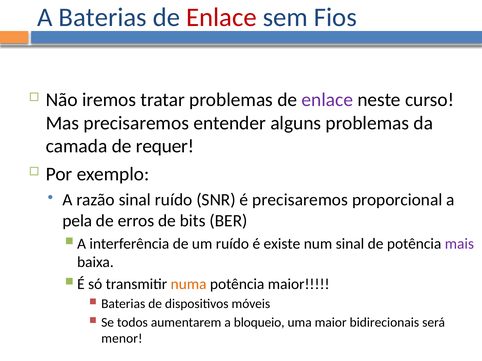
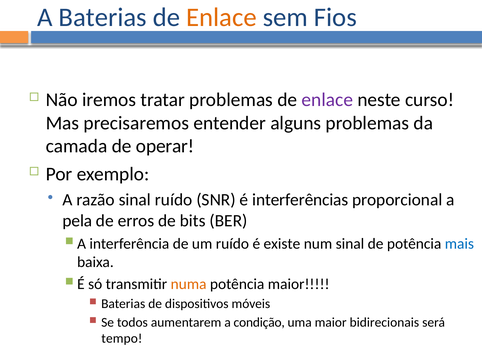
Enlace at (221, 17) colour: red -> orange
requer: requer -> operar
é precisaremos: precisaremos -> interferências
mais colour: purple -> blue
bloqueio: bloqueio -> condição
menor: menor -> tempo
